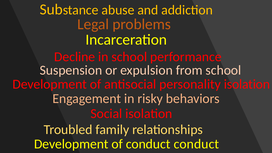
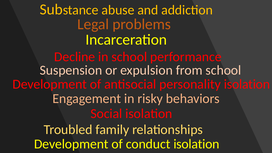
conduct conduct: conduct -> isolation
